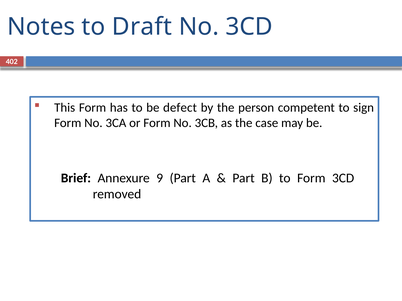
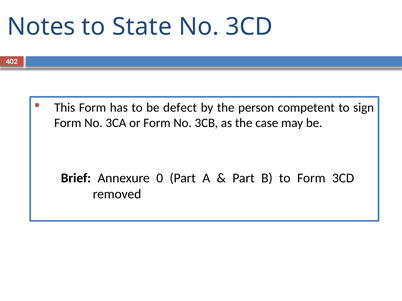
Draft: Draft -> State
9: 9 -> 0
